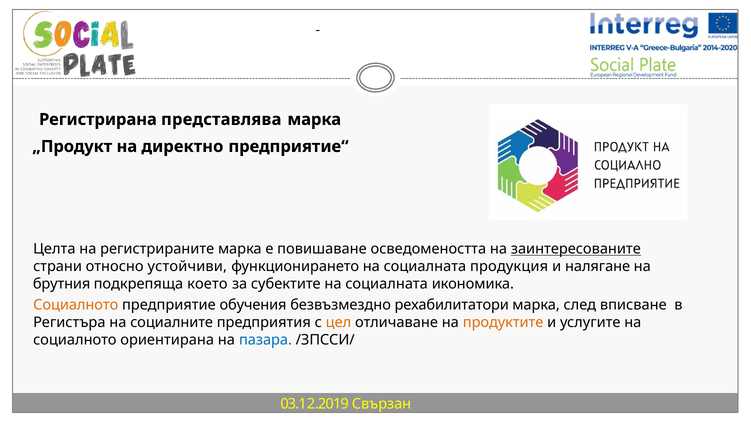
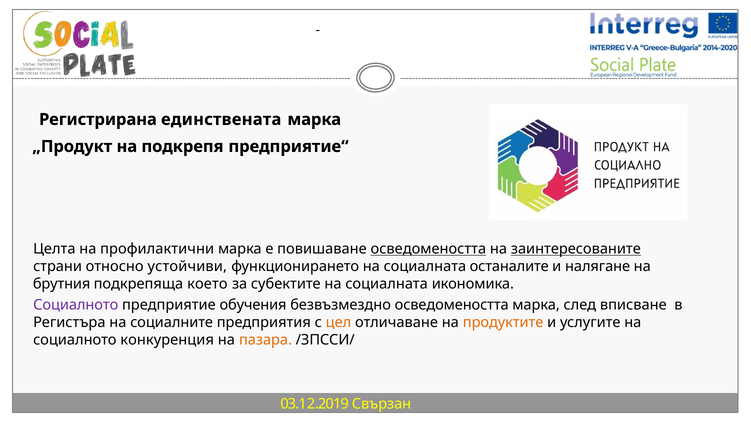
представлява: представлява -> единствената
директно: директно -> подкрепя
регистрираните: регистрираните -> профилактични
осведомеността at (428, 249) underline: none -> present
продукция: продукция -> останалите
Социалното at (76, 305) colour: orange -> purple
безвъзмездно рехабилитатори: рехабилитатори -> осведомеността
ориентирана: ориентирана -> конкуренция
пазара colour: blue -> orange
